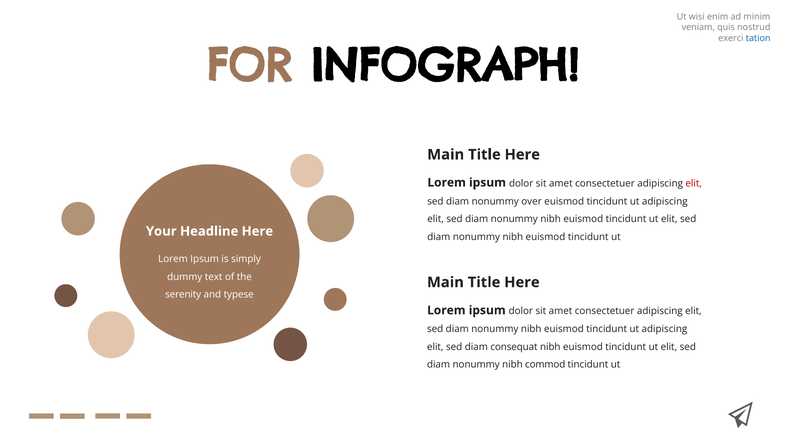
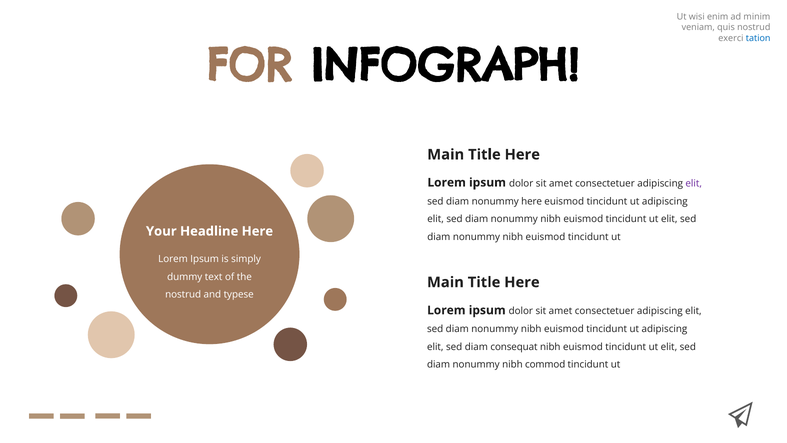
elit at (694, 183) colour: red -> purple
nonummy over: over -> here
serenity at (183, 294): serenity -> nostrud
